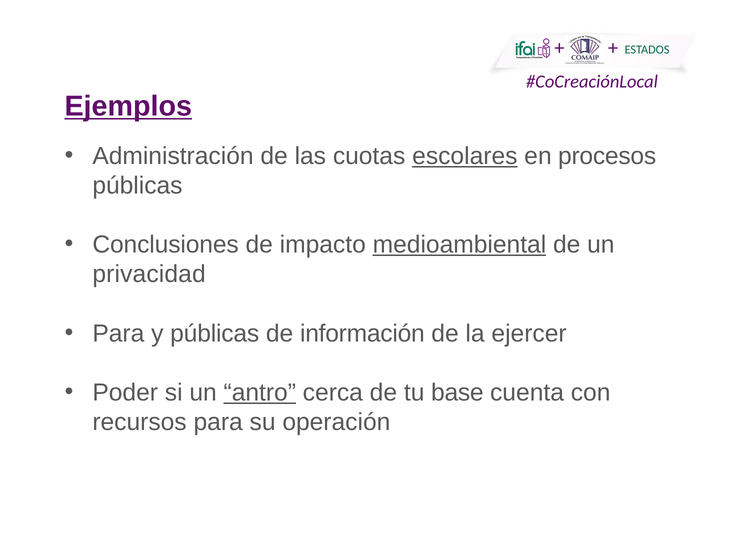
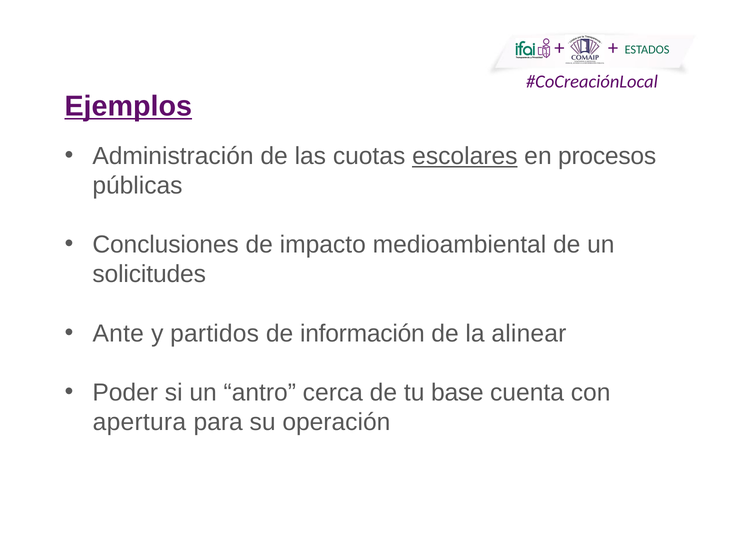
medioambiental underline: present -> none
privacidad: privacidad -> solicitudes
Para at (118, 333): Para -> Ante
y públicas: públicas -> partidos
ejercer: ejercer -> alinear
antro underline: present -> none
recursos: recursos -> apertura
